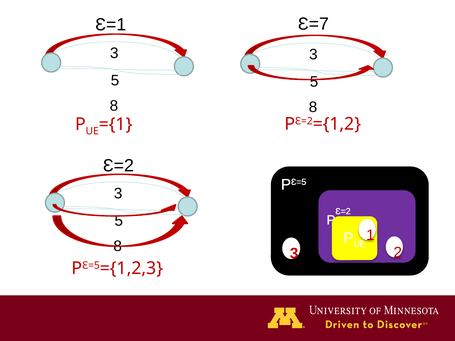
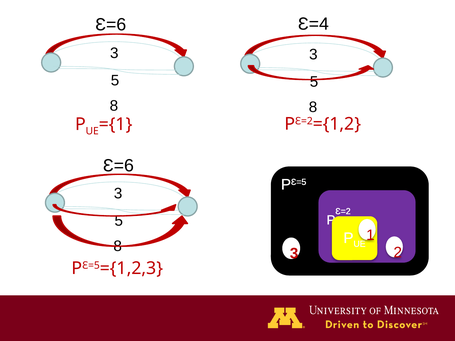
Ɛ=7: Ɛ=7 -> Ɛ=4
Ɛ=1 at (111, 25): Ɛ=1 -> Ɛ=6
Ɛ=2 at (119, 166): Ɛ=2 -> Ɛ=6
